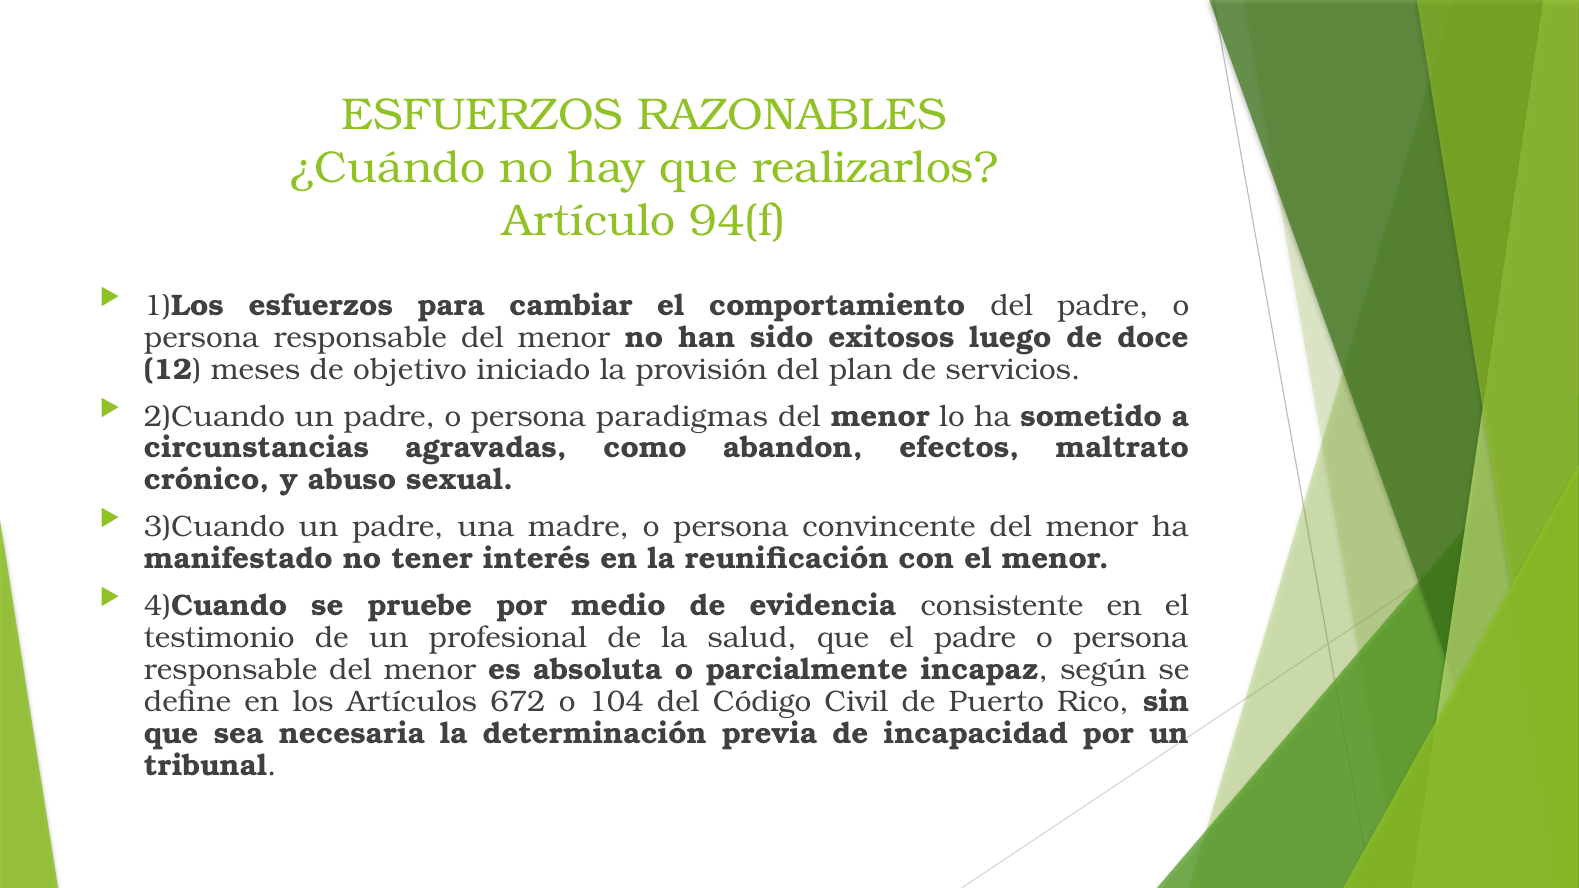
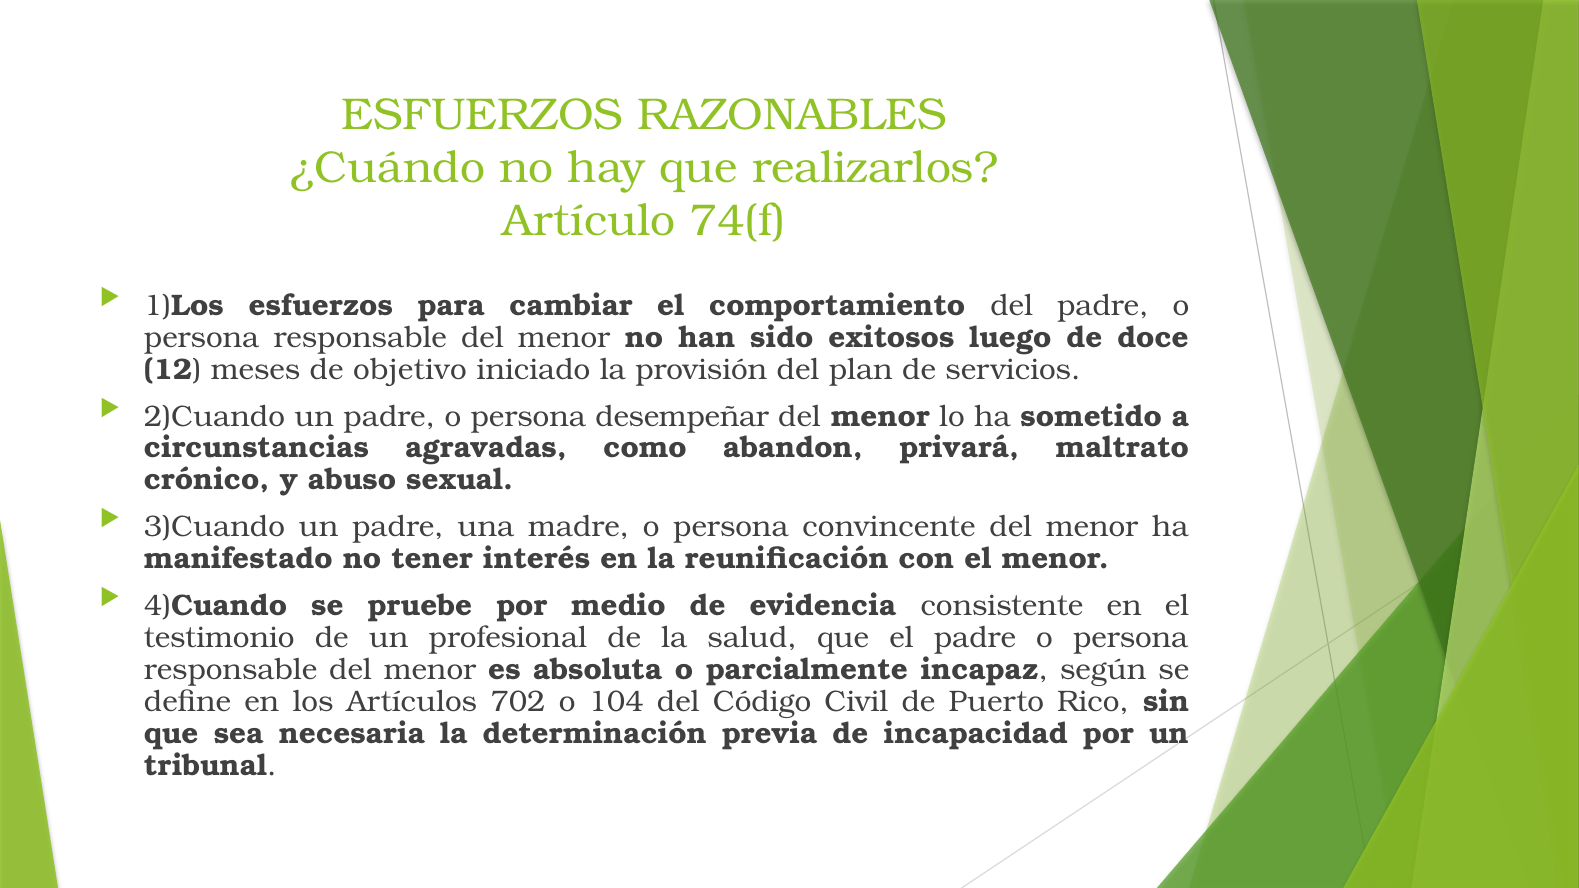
94(f: 94(f -> 74(f
paradigmas: paradigmas -> desempeñar
efectos: efectos -> privará
672: 672 -> 702
